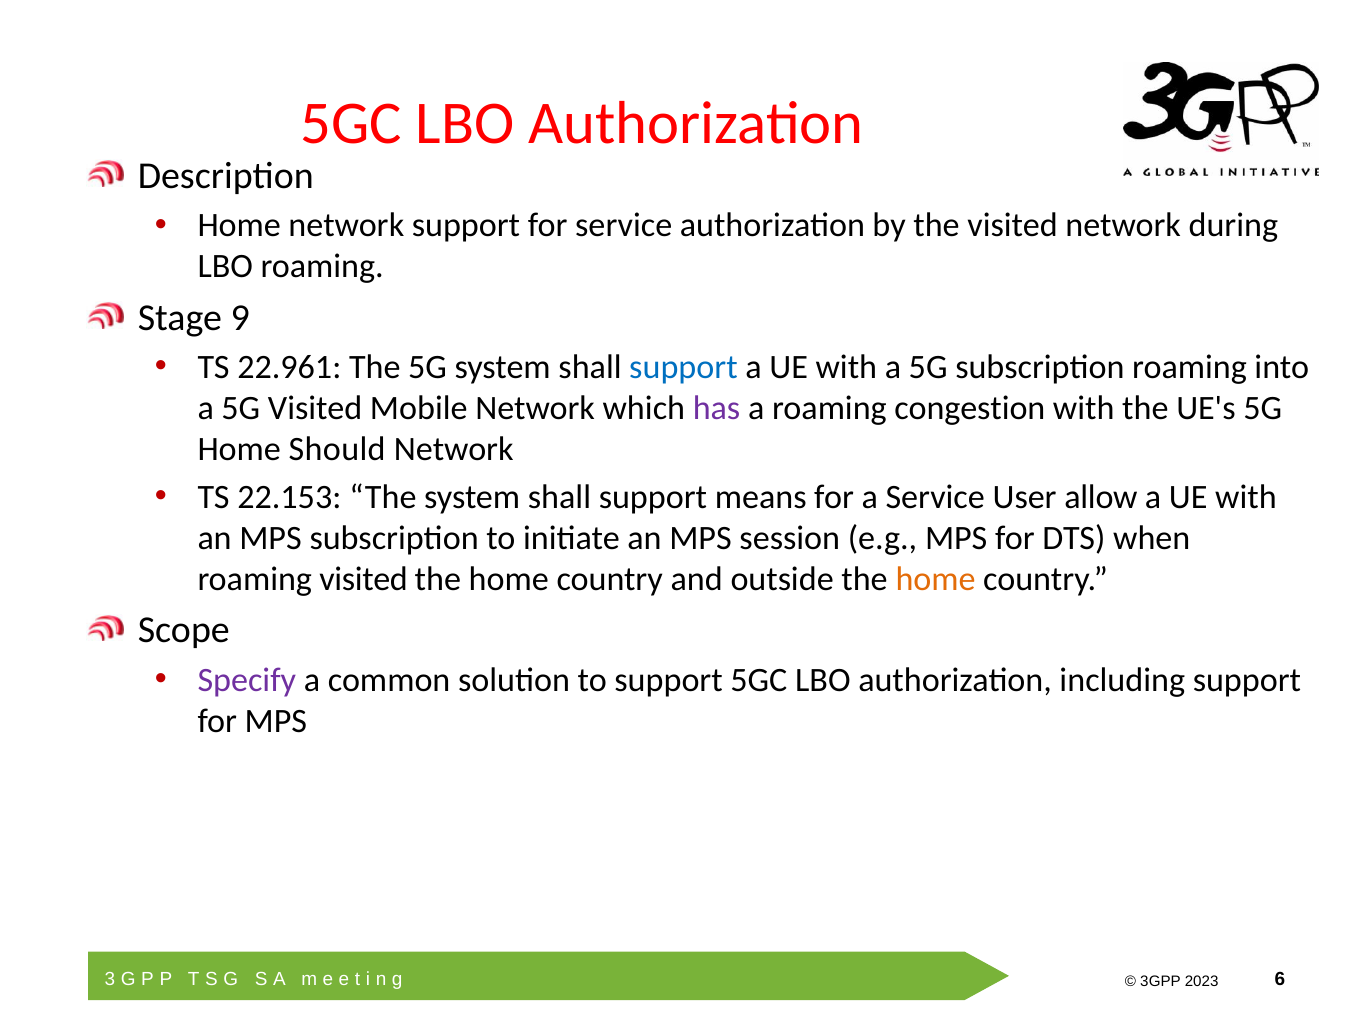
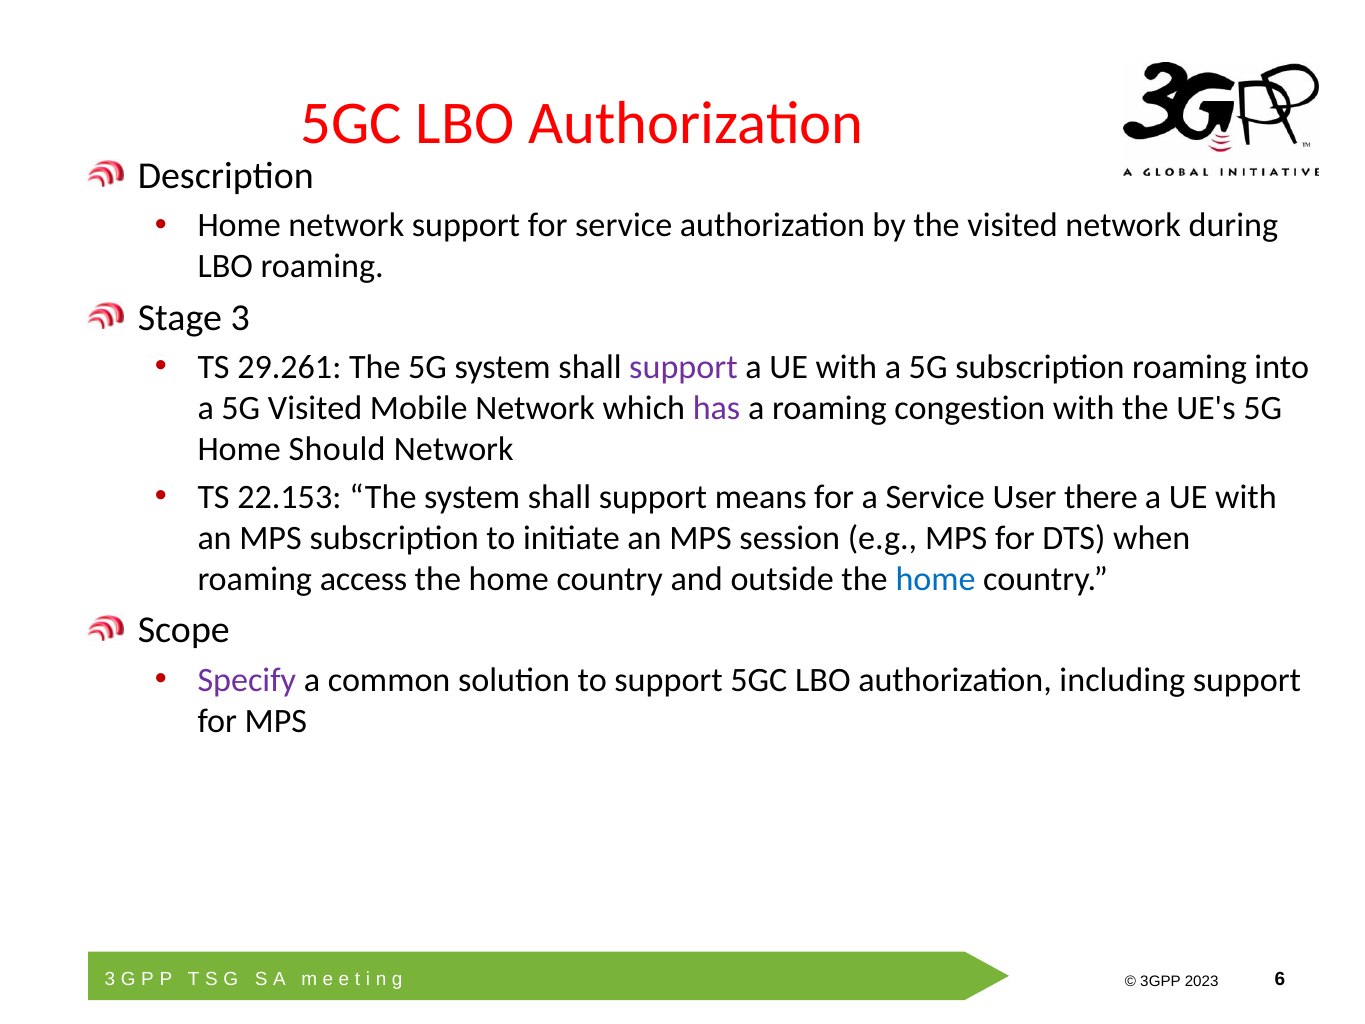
Stage 9: 9 -> 3
22.961: 22.961 -> 29.261
support at (683, 367) colour: blue -> purple
allow: allow -> there
roaming visited: visited -> access
home at (936, 579) colour: orange -> blue
